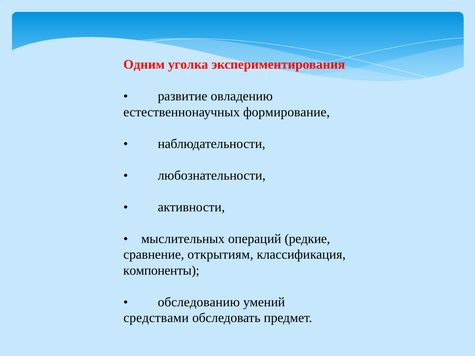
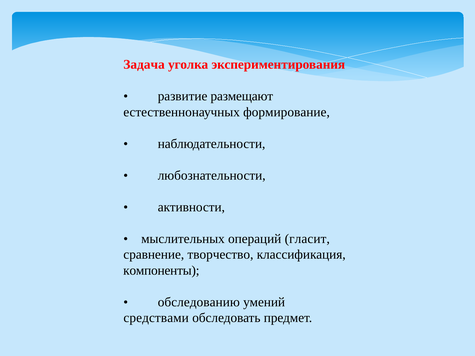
Одним: Одним -> Задача
овладению: овладению -> размещают
редкие: редкие -> гласит
открытиям: открытиям -> творчество
